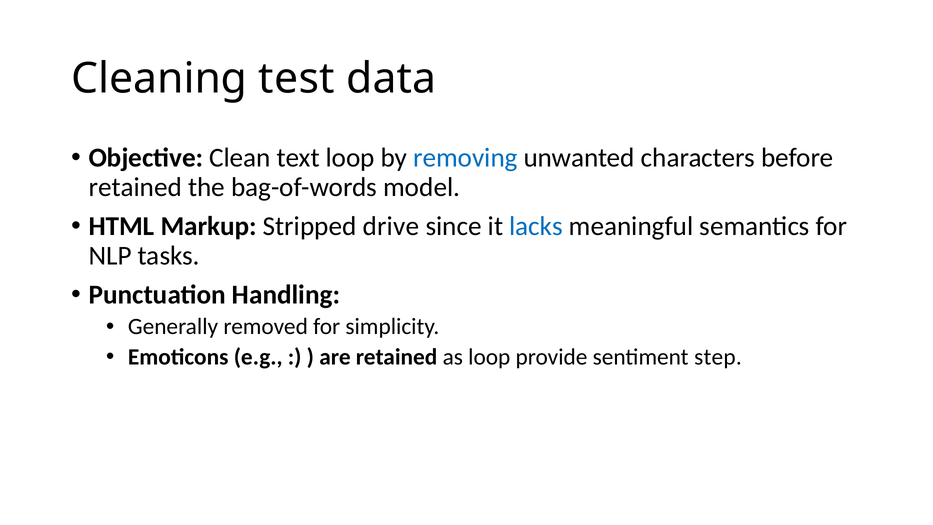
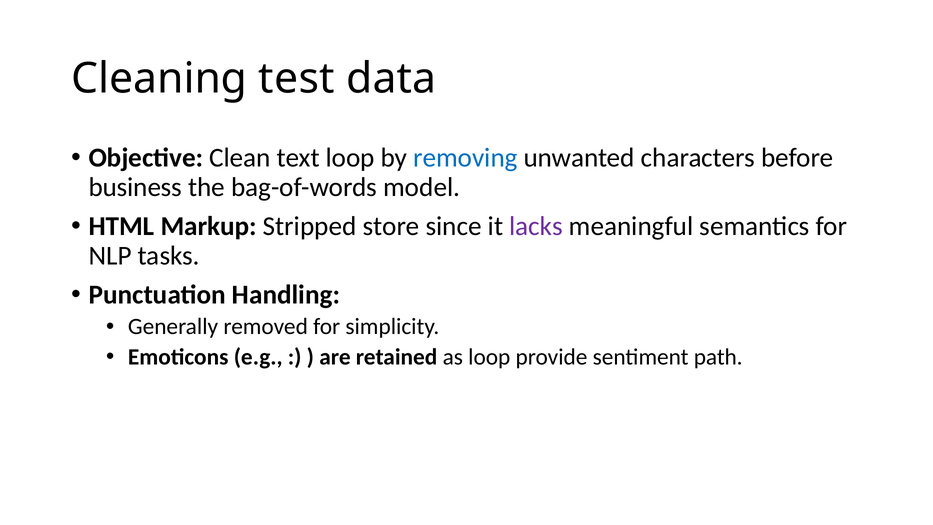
retained at (135, 187): retained -> business
drive: drive -> store
lacks colour: blue -> purple
step: step -> path
